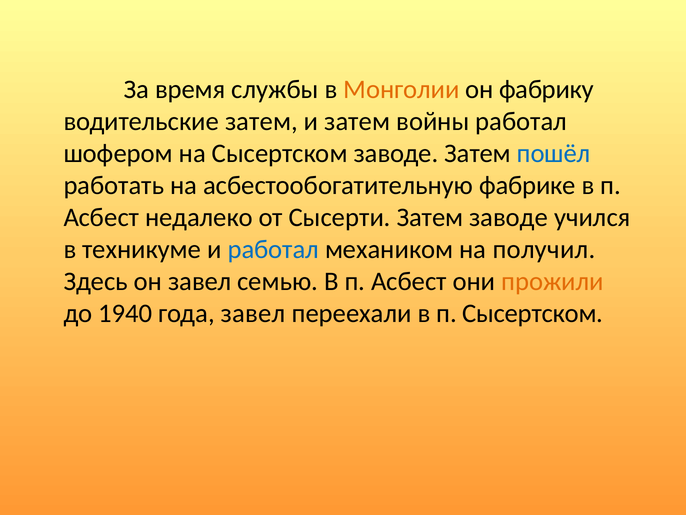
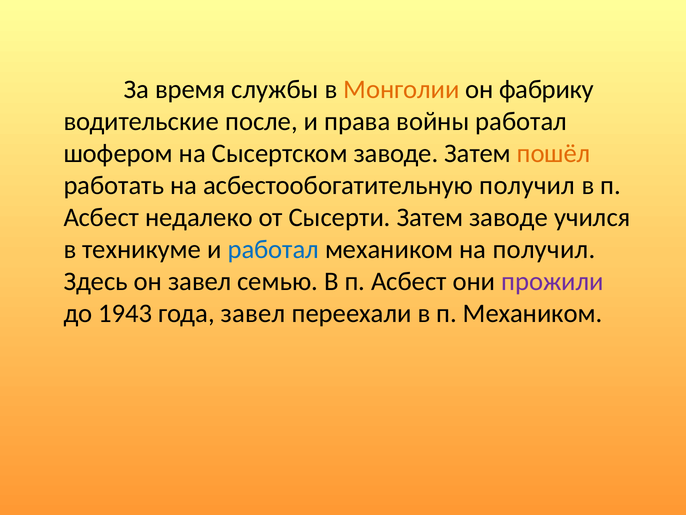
водительские затем: затем -> после
и затем: затем -> права
пошёл colour: blue -> orange
асбестообогатительную фабрике: фабрике -> получил
прожили colour: orange -> purple
1940: 1940 -> 1943
п Сысертском: Сысертском -> Механиком
